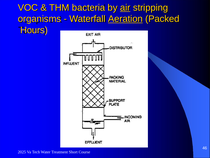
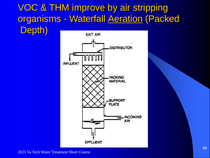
bacteria: bacteria -> improve
air underline: present -> none
Hours: Hours -> Depth
